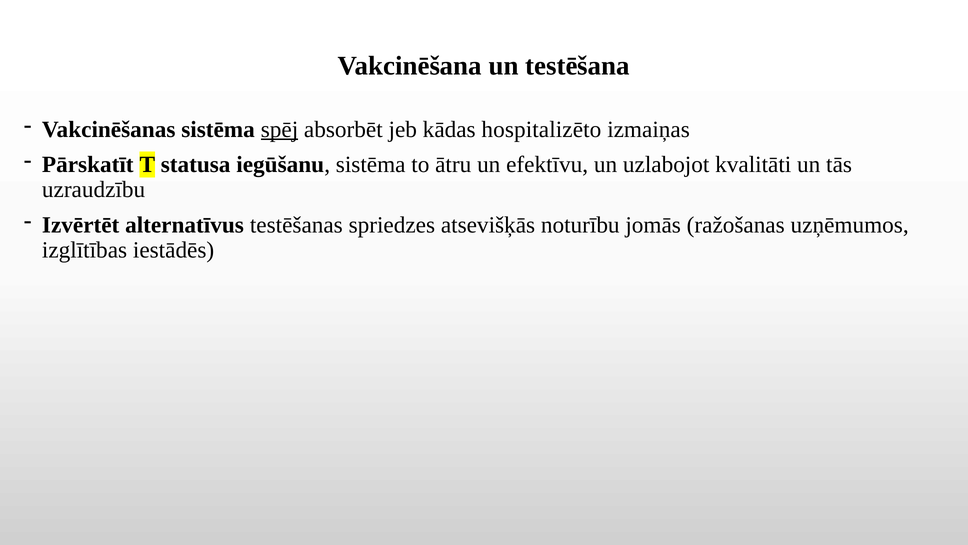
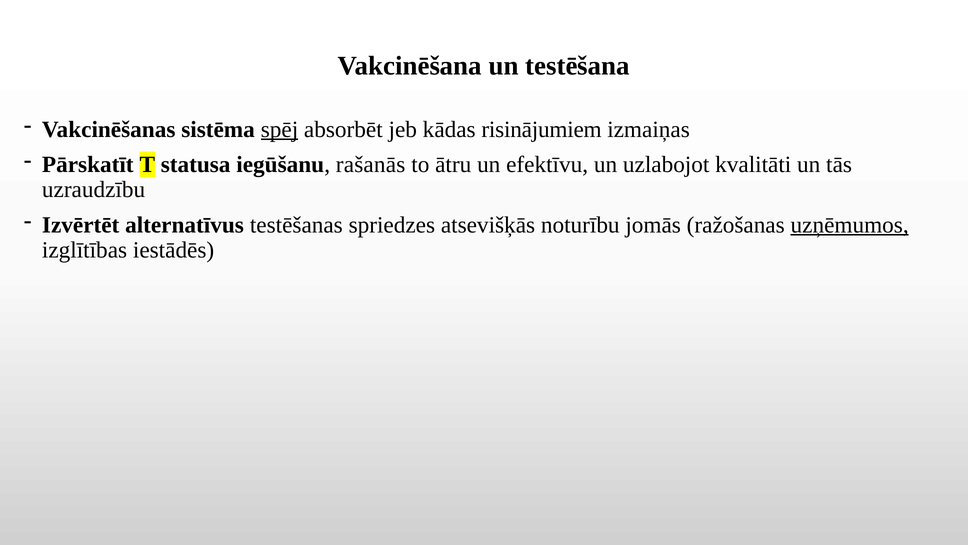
hospitalizēto: hospitalizēto -> risinājumiem
iegūšanu sistēma: sistēma -> rašanās
uzņēmumos underline: none -> present
